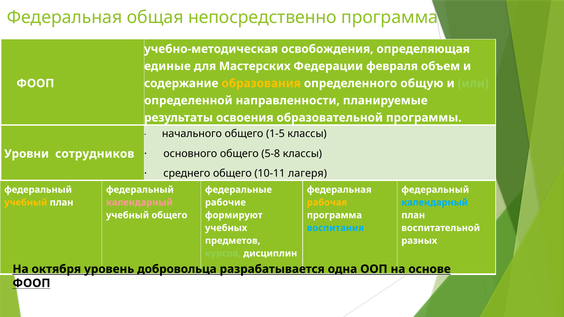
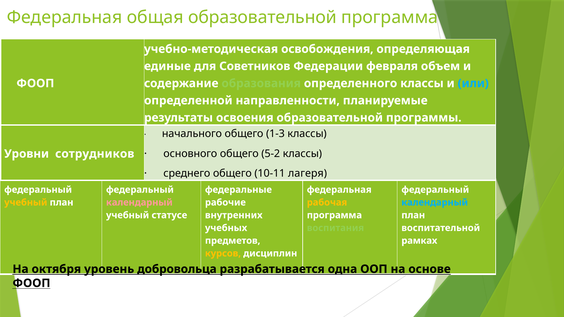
общая непосредственно: непосредственно -> образовательной
Мастерских: Мастерских -> Советников
образования colour: yellow -> light green
определенного общую: общую -> классы
или colour: light green -> light blue
1-5: 1-5 -> 1-3
5-8: 5-8 -> 5-2
учебный общего: общего -> статусе
формируют: формируют -> внутренних
воспитания colour: light blue -> light green
разных: разных -> рамках
курсов colour: light green -> yellow
